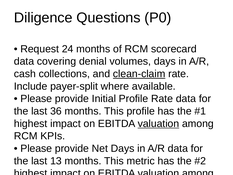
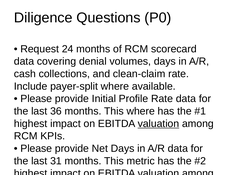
clean-claim underline: present -> none
This profile: profile -> where
13: 13 -> 31
